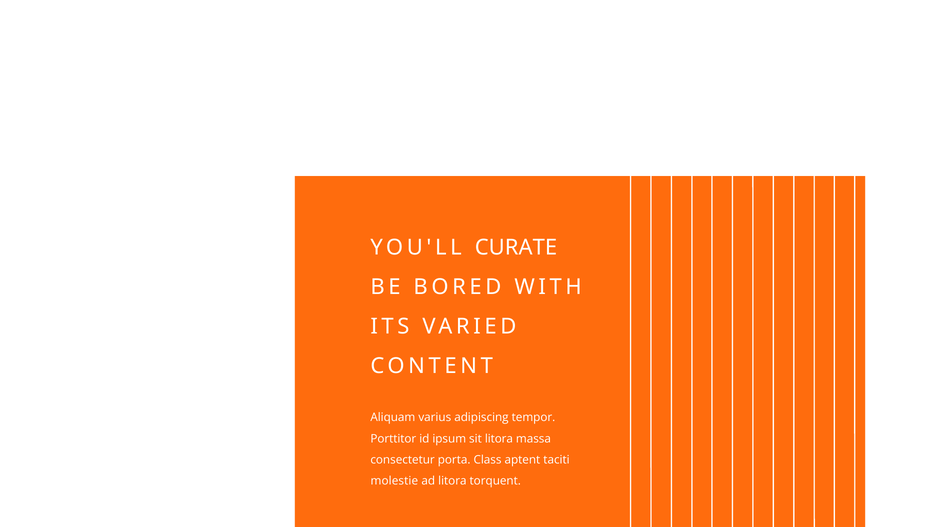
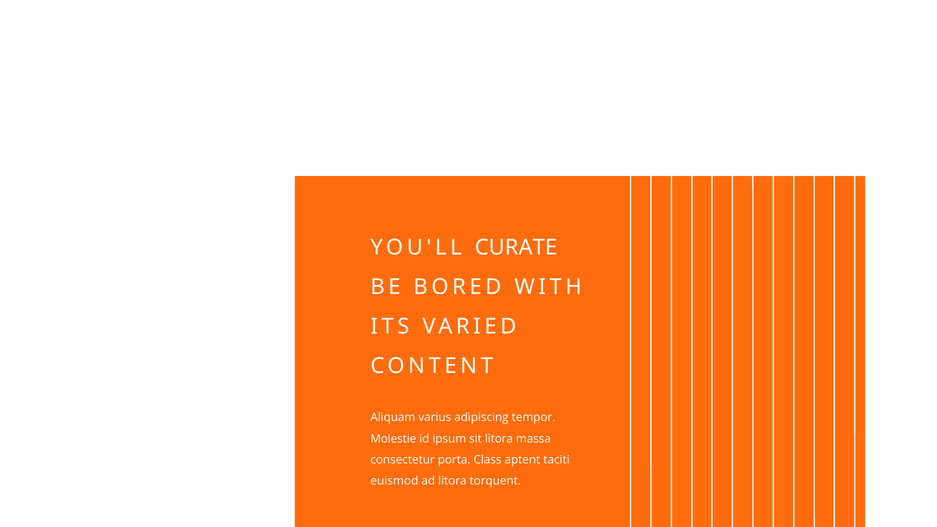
Porttitor: Porttitor -> Molestie
molestie: molestie -> euismod
